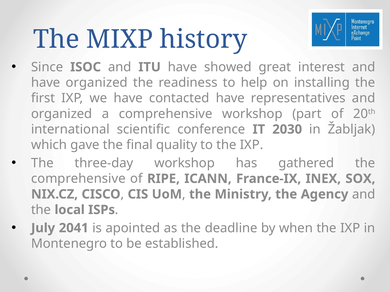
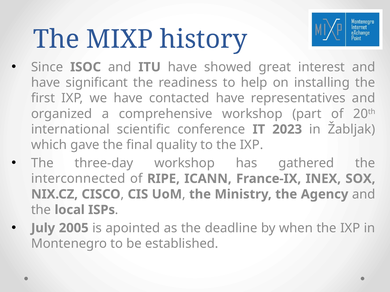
have organized: organized -> significant
2030: 2030 -> 2023
comprehensive at (78, 179): comprehensive -> interconnected
2041: 2041 -> 2005
